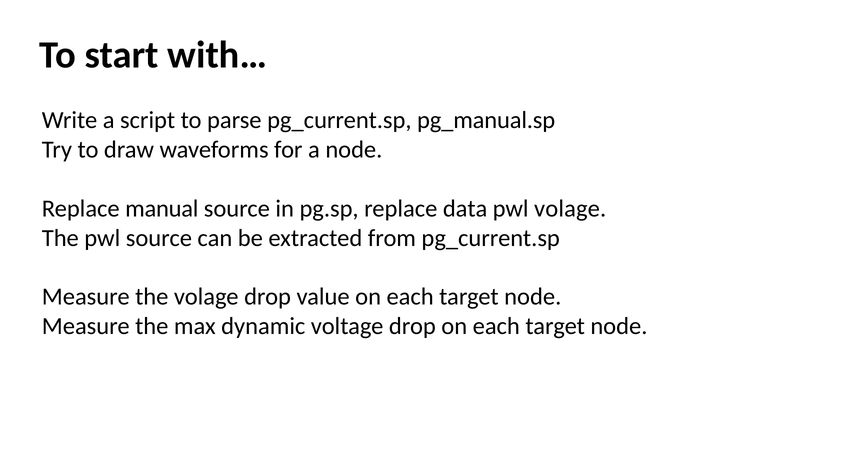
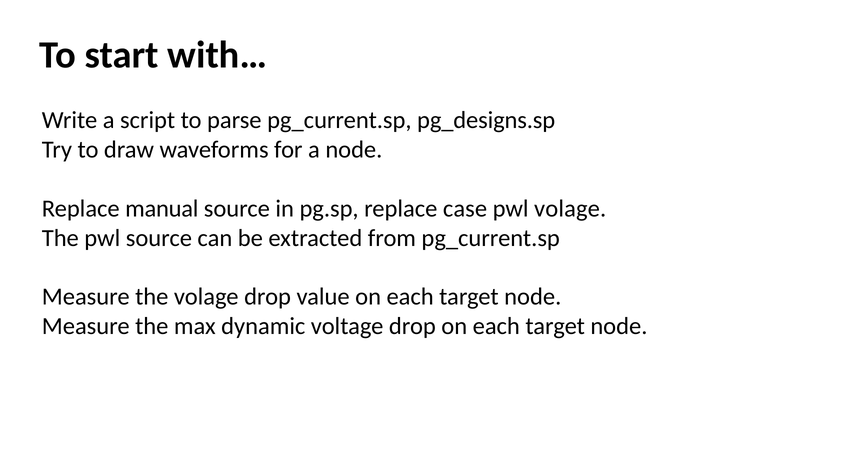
pg_manual.sp: pg_manual.sp -> pg_designs.sp
data: data -> case
